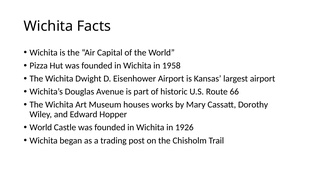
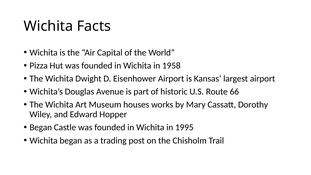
World at (41, 127): World -> Began
1926: 1926 -> 1995
